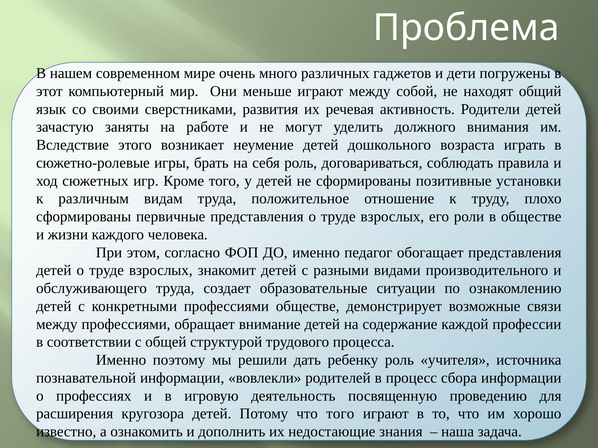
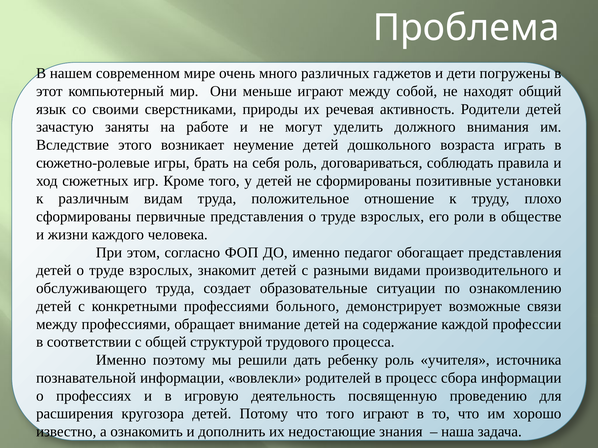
развития: развития -> природы
профессиями обществе: обществе -> больного
